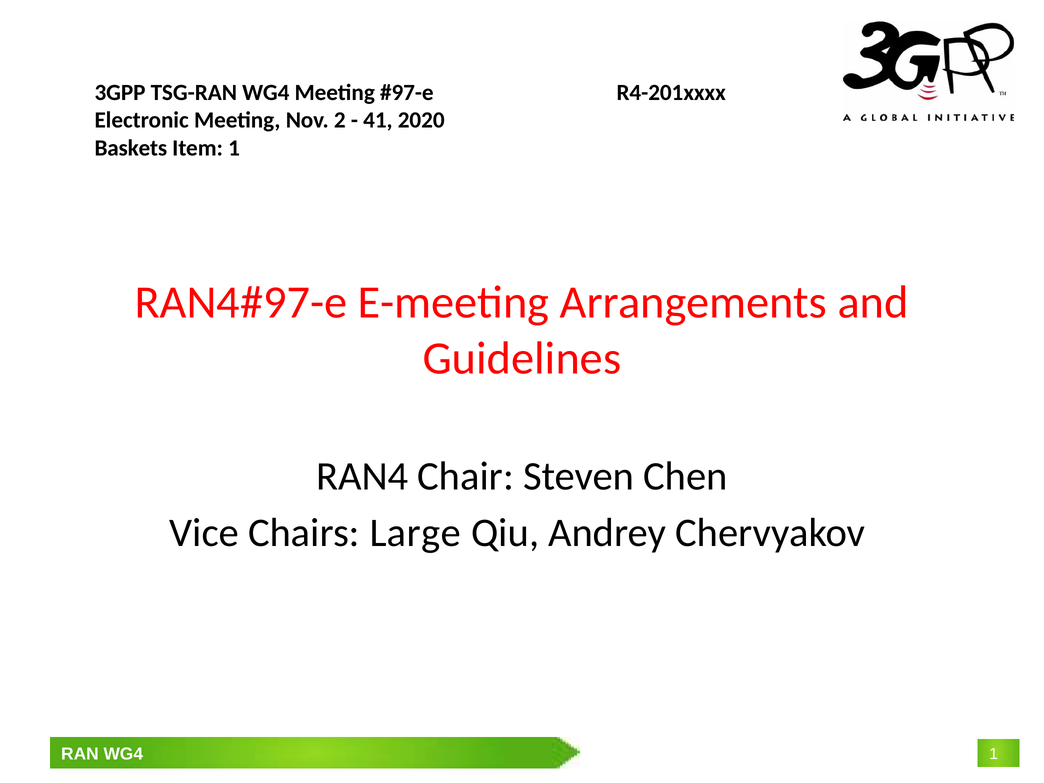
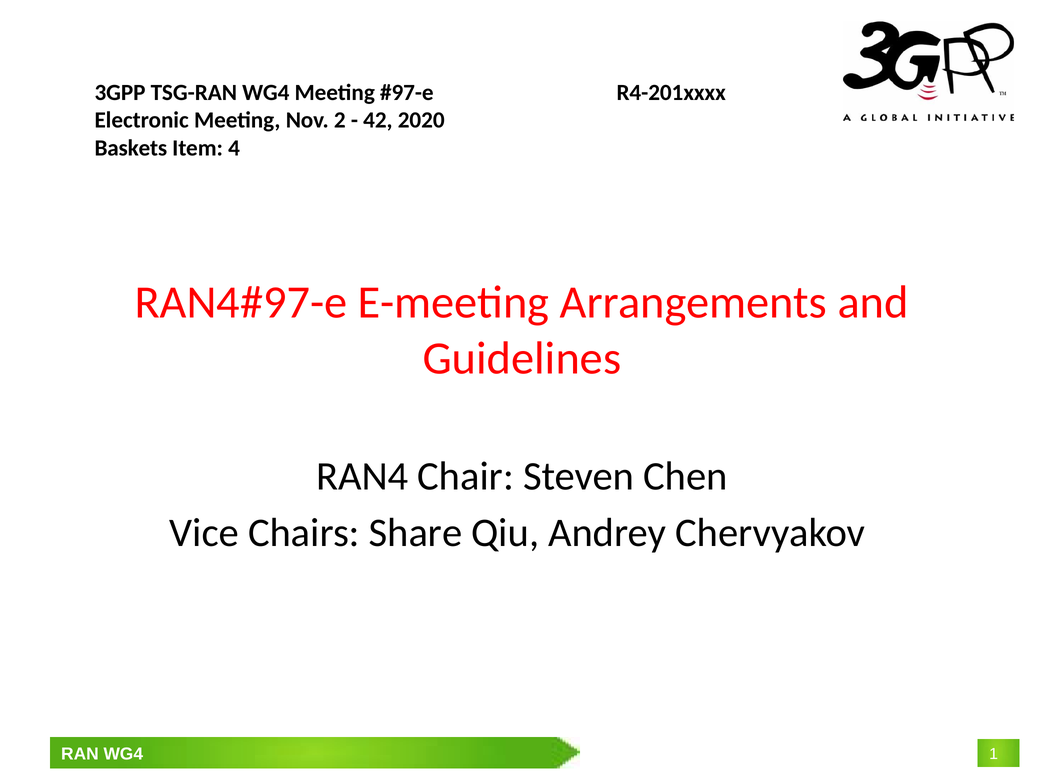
41: 41 -> 42
Item 1: 1 -> 4
Large: Large -> Share
